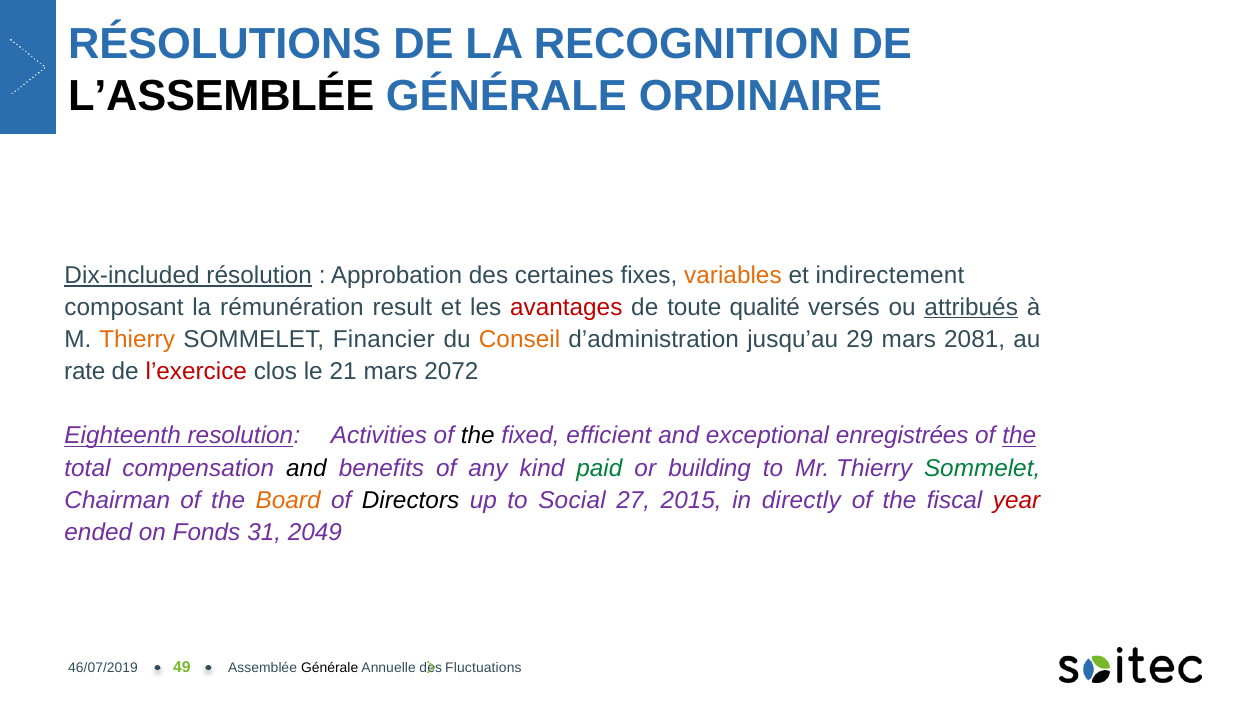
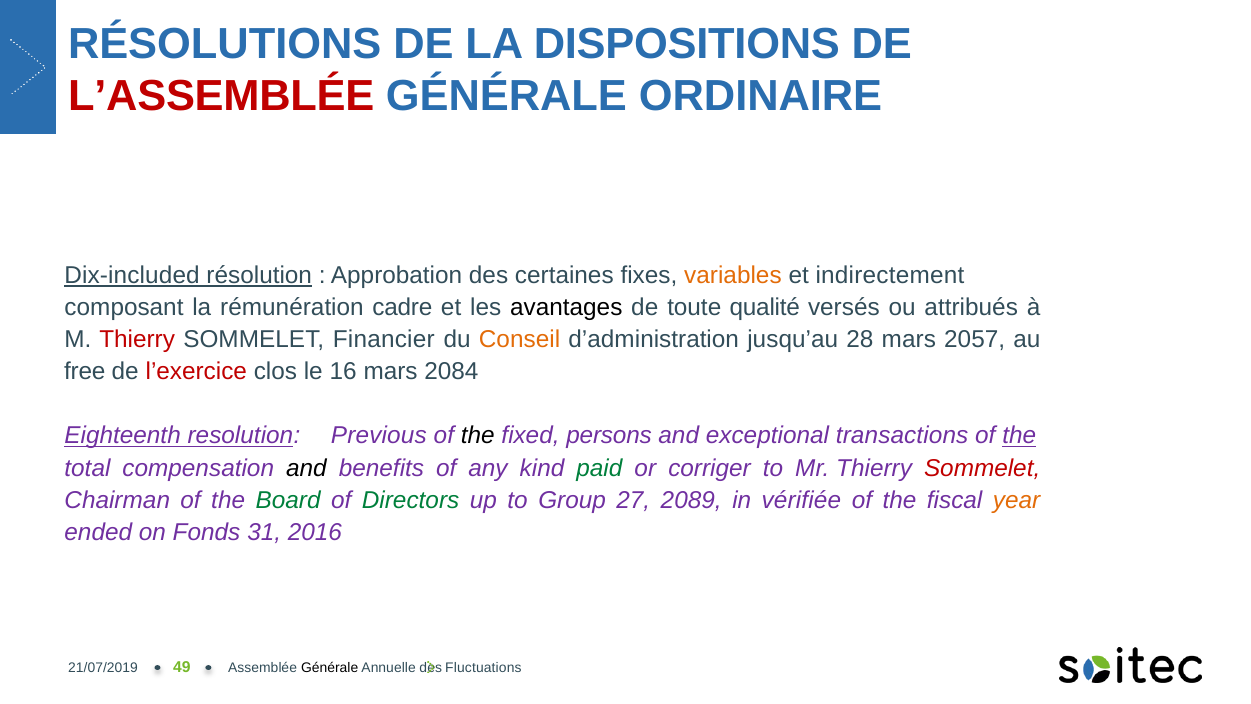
RECOGNITION: RECOGNITION -> DISPOSITIONS
L’ASSEMBLÉE colour: black -> red
result: result -> cadre
avantages colour: red -> black
attribués underline: present -> none
Thierry at (137, 339) colour: orange -> red
29: 29 -> 28
2081: 2081 -> 2057
rate: rate -> free
21: 21 -> 16
2072: 2072 -> 2084
Activities: Activities -> Previous
efficient: efficient -> persons
enregistrées: enregistrées -> transactions
building: building -> corriger
Sommelet at (982, 468) colour: green -> red
Board colour: orange -> green
Directors colour: black -> green
Social: Social -> Group
2015: 2015 -> 2089
directly: directly -> vérifiée
year colour: red -> orange
2049: 2049 -> 2016
46/07/2019: 46/07/2019 -> 21/07/2019
